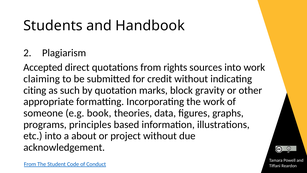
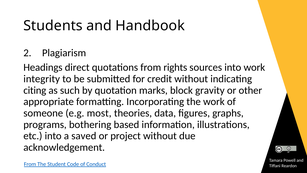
Accepted: Accepted -> Headings
claiming: claiming -> integrity
book: book -> most
principles: principles -> bothering
about: about -> saved
